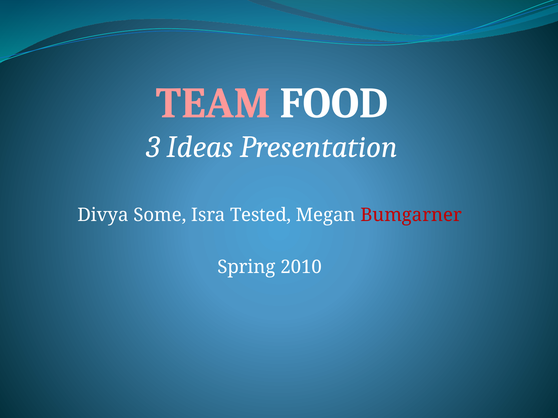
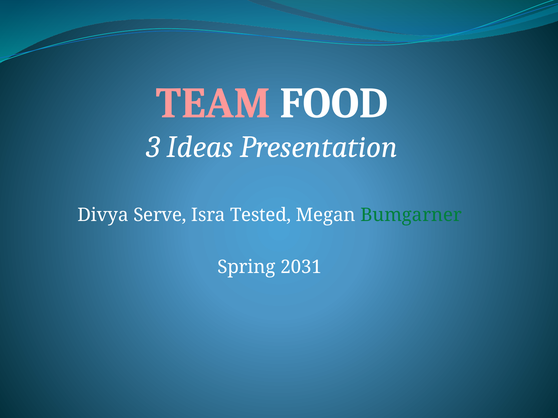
Some: Some -> Serve
Bumgarner colour: red -> green
2010: 2010 -> 2031
